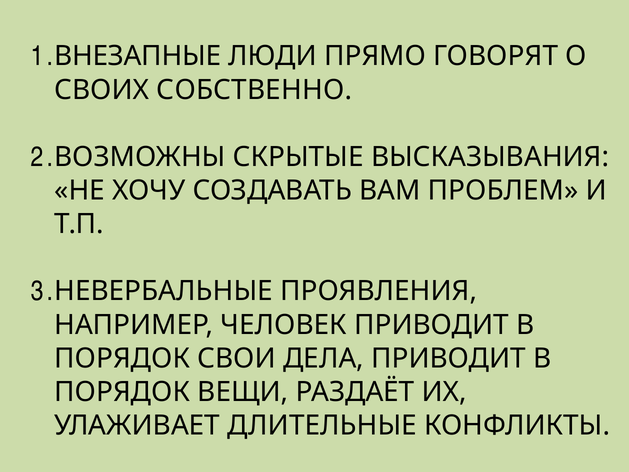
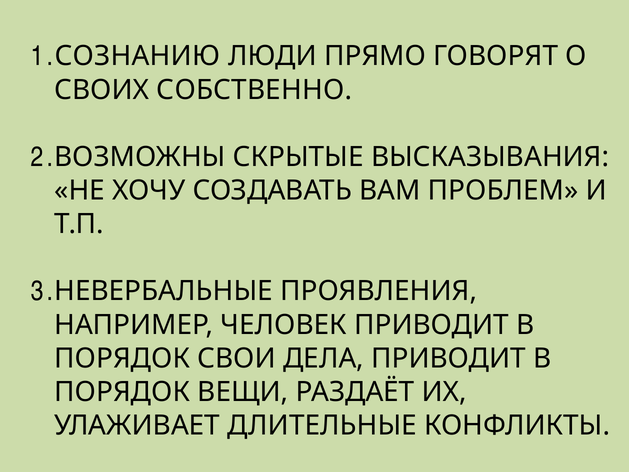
ВНЕЗАПНЫЕ: ВНЕЗАПНЫЕ -> СОЗНАНИЮ
